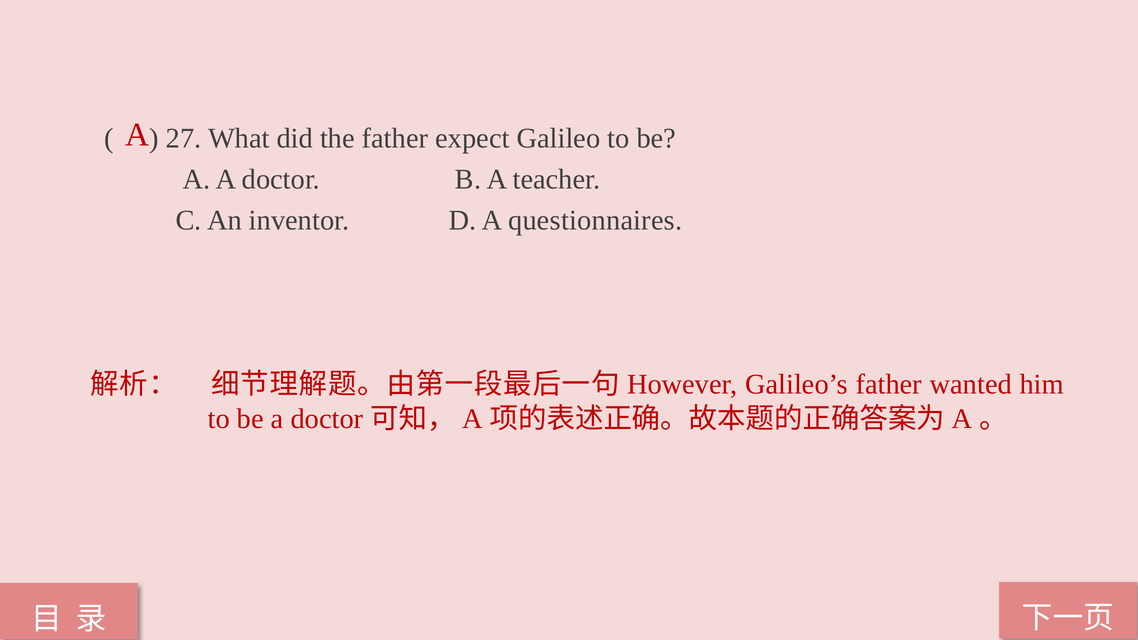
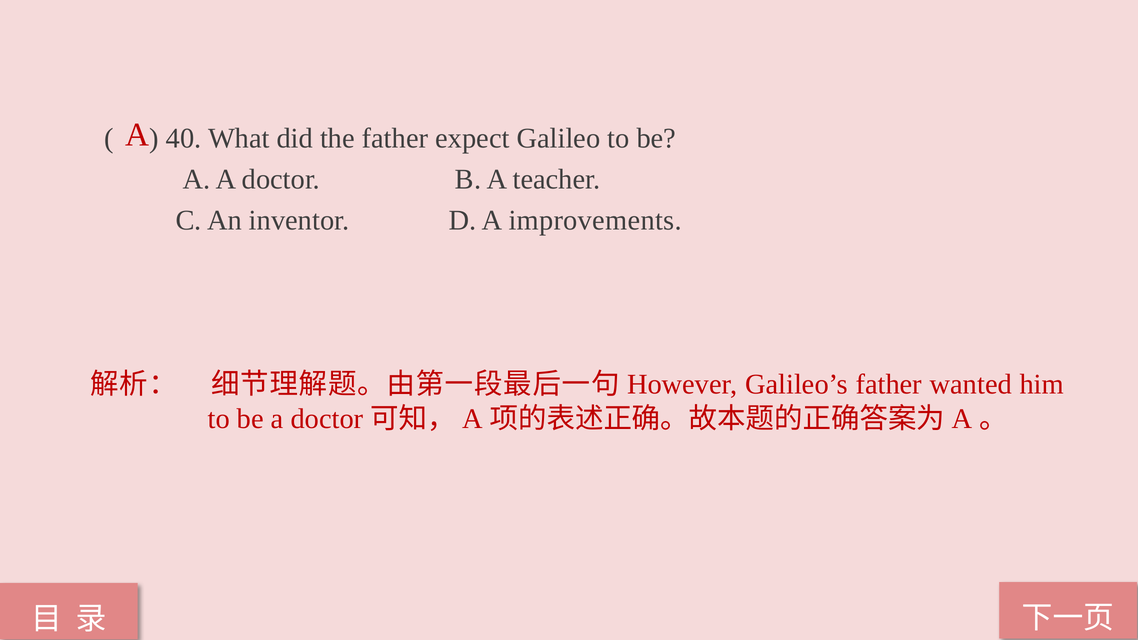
27: 27 -> 40
questionnaires: questionnaires -> improvements
